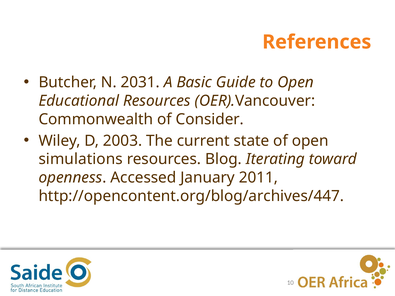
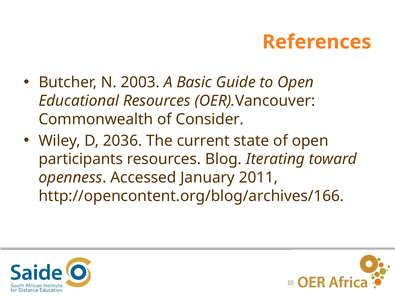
2031: 2031 -> 2003
2003: 2003 -> 2036
simulations: simulations -> participants
http://opencontent.org/blog/archives/447: http://opencontent.org/blog/archives/447 -> http://opencontent.org/blog/archives/166
